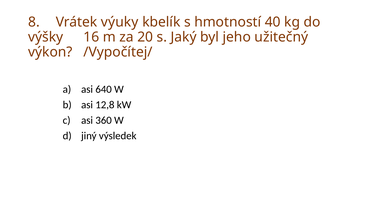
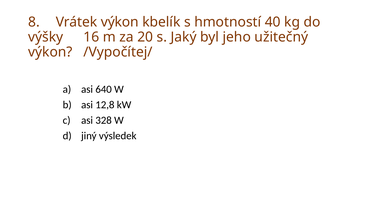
Vrátek výuky: výuky -> výkon
360: 360 -> 328
